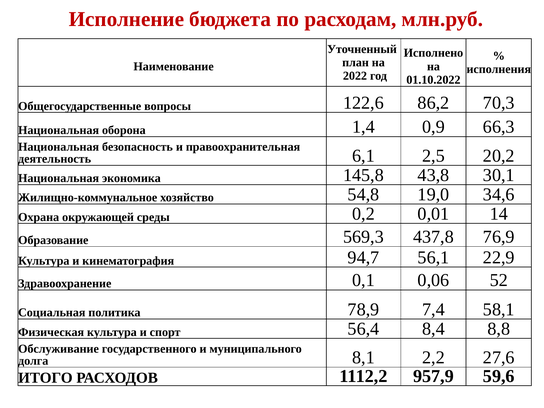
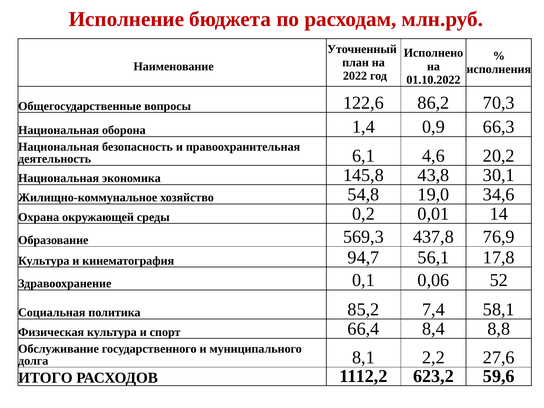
2,5: 2,5 -> 4,6
22,9: 22,9 -> 17,8
78,9: 78,9 -> 85,2
56,4: 56,4 -> 66,4
957,9: 957,9 -> 623,2
